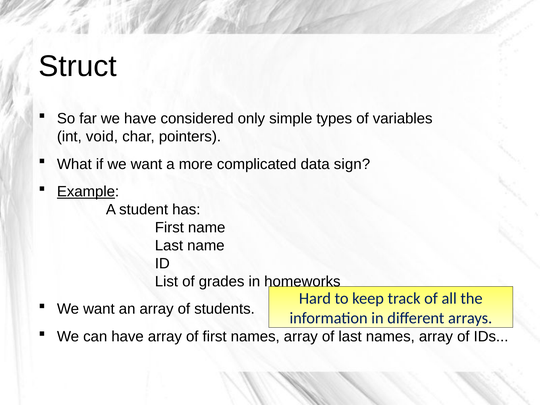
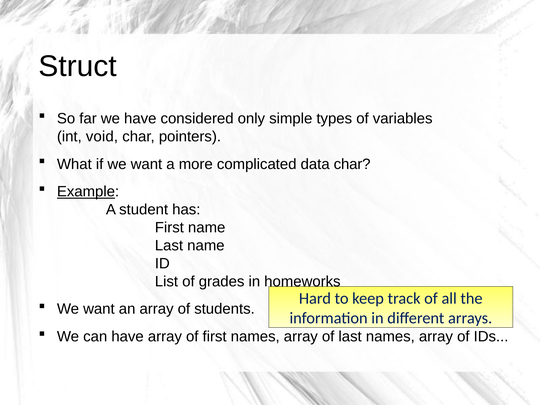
data sign: sign -> char
